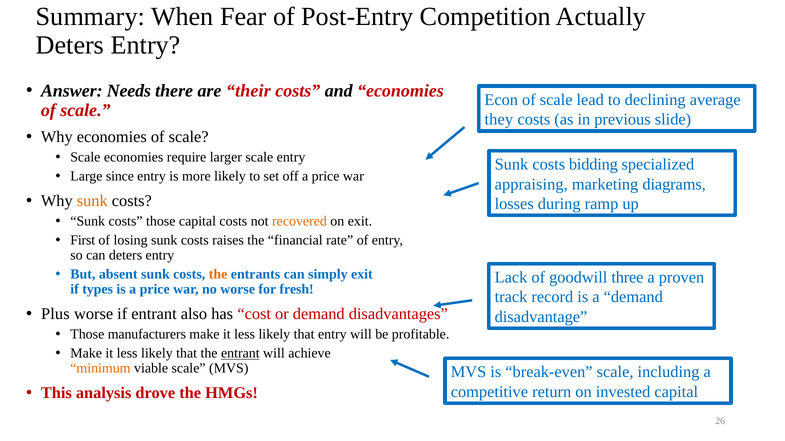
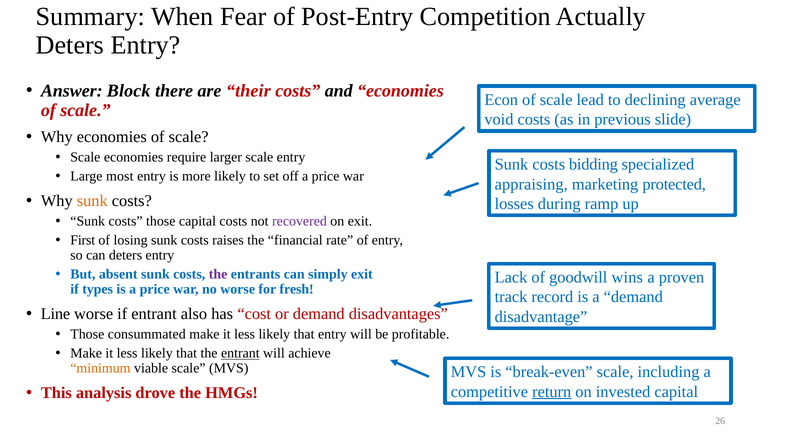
Needs: Needs -> Block
they: they -> void
since: since -> most
diagrams: diagrams -> protected
recovered colour: orange -> purple
the at (218, 275) colour: orange -> purple
three: three -> wins
Plus: Plus -> Line
manufacturers: manufacturers -> consummated
return underline: none -> present
